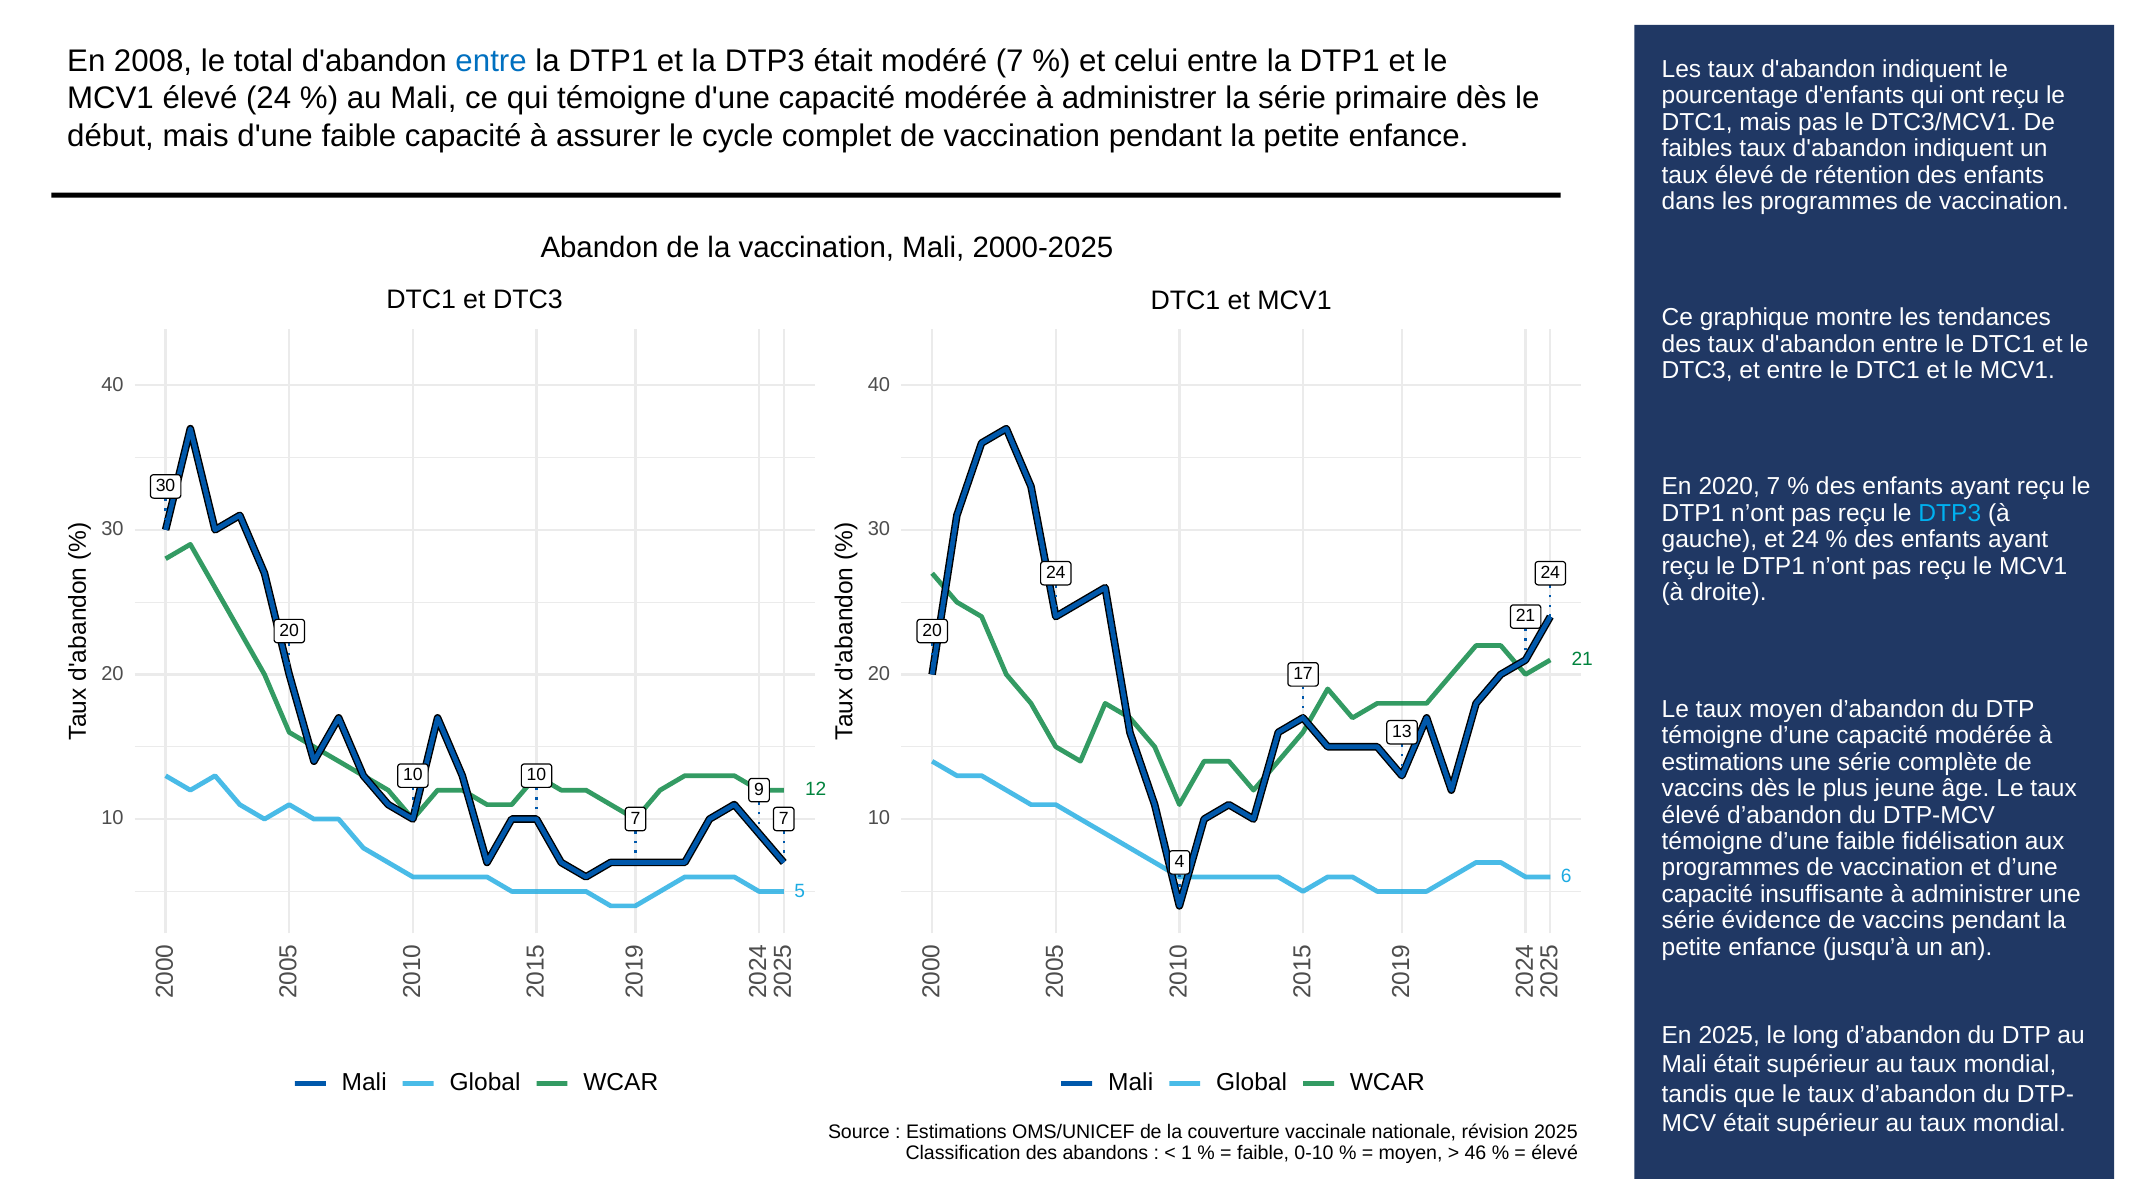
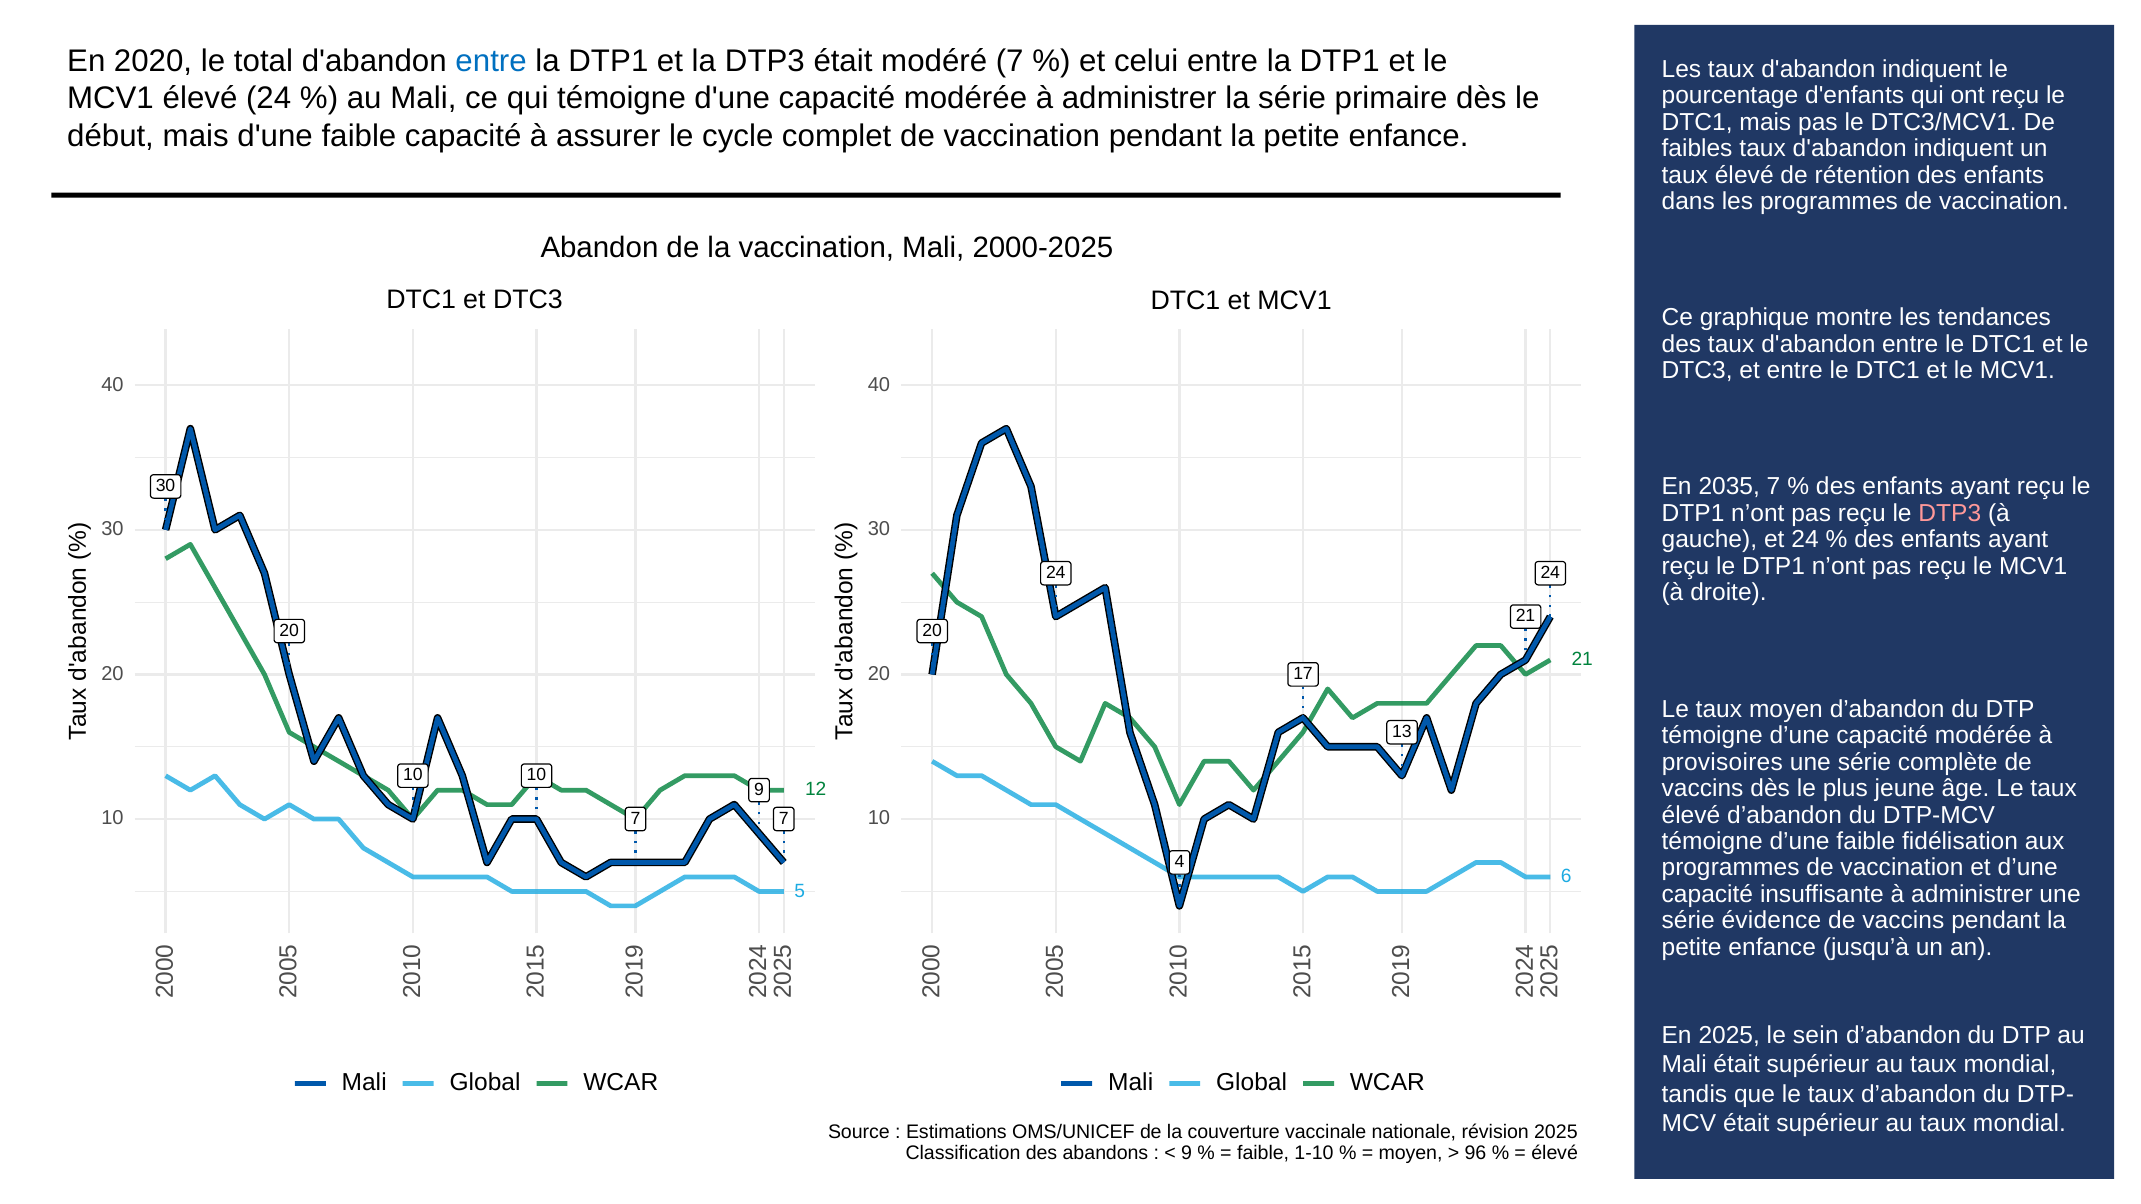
2008: 2008 -> 2020
2020: 2020 -> 2035
DTP3 at (1950, 514) colour: light blue -> pink
estimations at (1723, 762): estimations -> provisoires
long: long -> sein
1 at (1187, 1153): 1 -> 9
0-10: 0-10 -> 1-10
46: 46 -> 96
